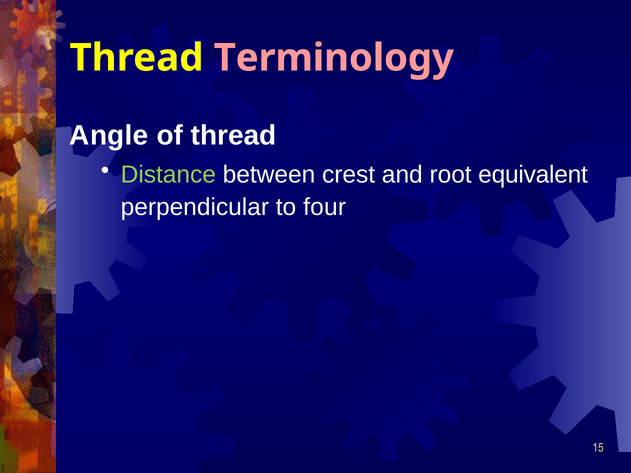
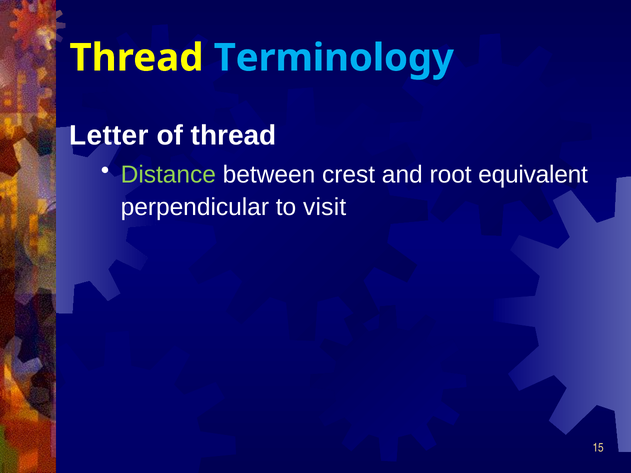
Terminology colour: pink -> light blue
Angle: Angle -> Letter
four: four -> visit
